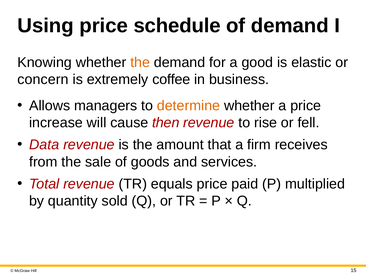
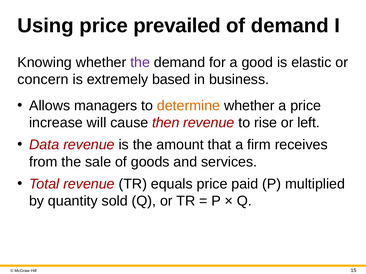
schedule: schedule -> prevailed
the at (140, 62) colour: orange -> purple
coffee: coffee -> based
fell: fell -> left
